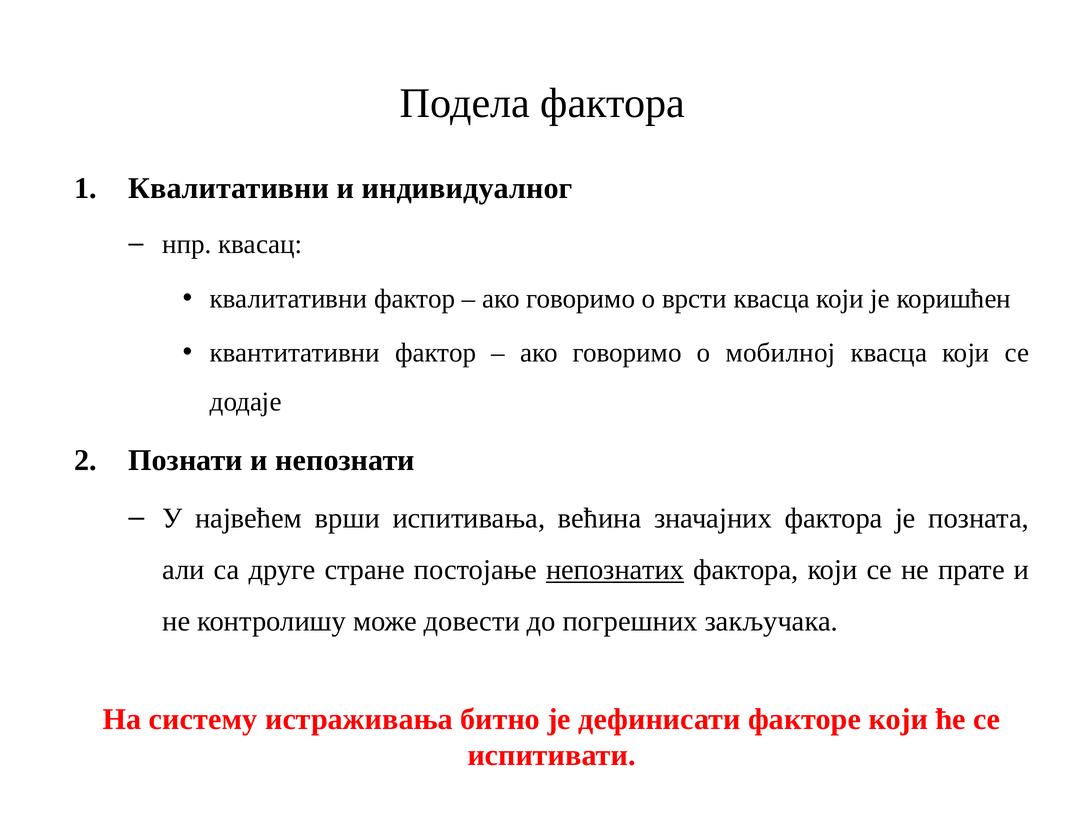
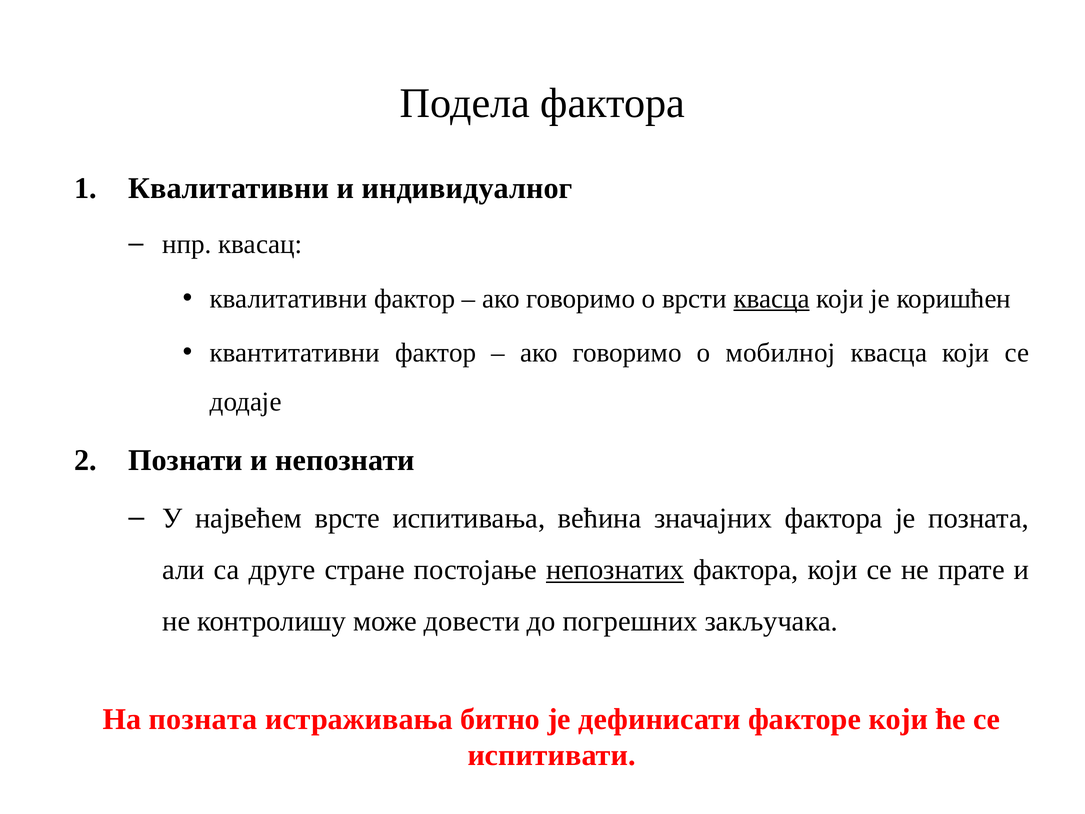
квасца at (772, 299) underline: none -> present
врши: врши -> врсте
На систему: систему -> позната
